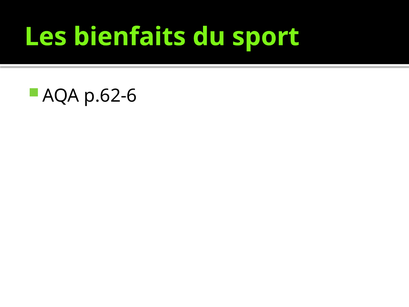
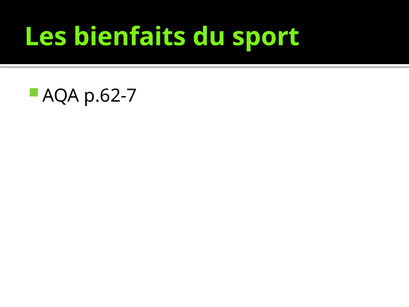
p.62-6: p.62-6 -> p.62-7
